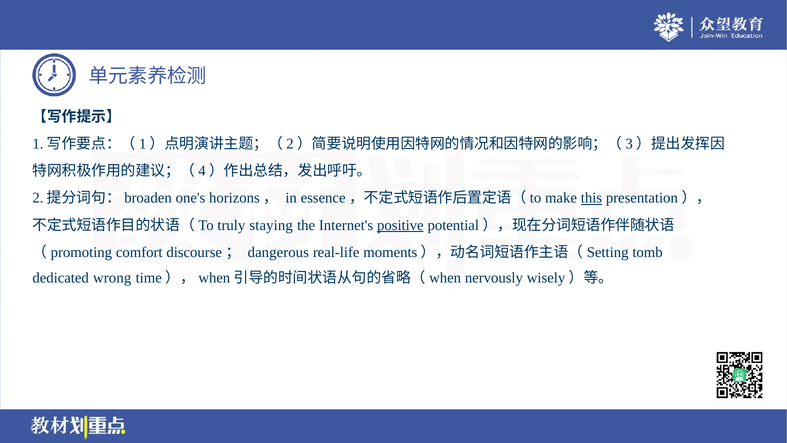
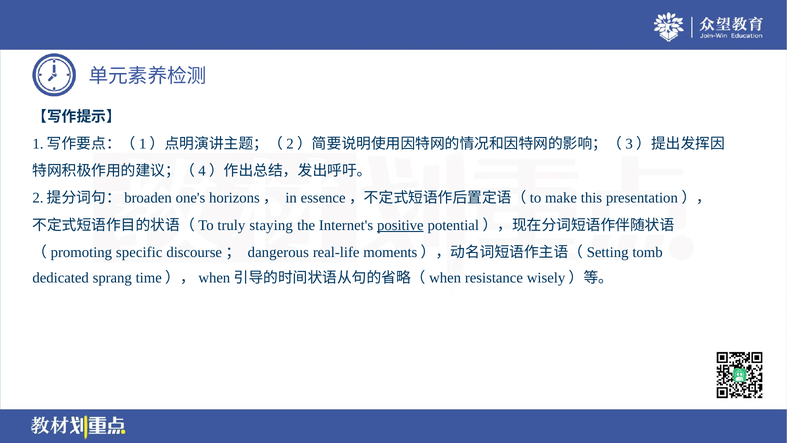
this underline: present -> none
comfort: comfort -> specific
wrong: wrong -> sprang
nervously: nervously -> resistance
